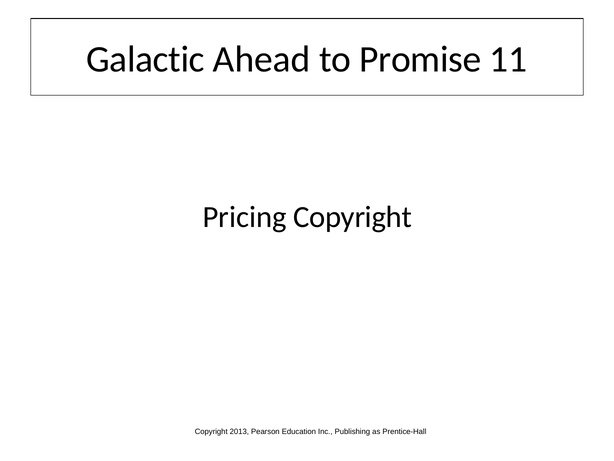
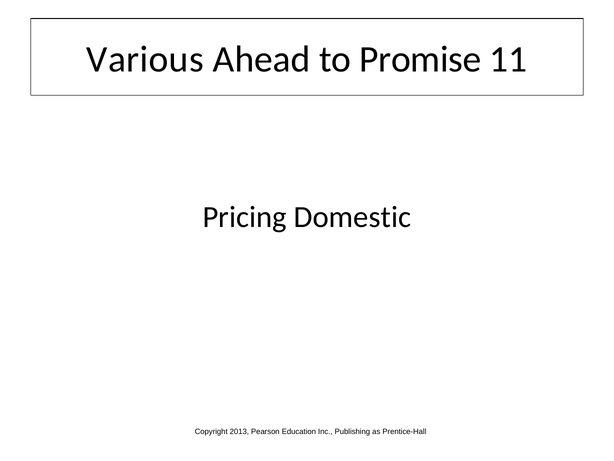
Galactic: Galactic -> Various
Pricing Copyright: Copyright -> Domestic
